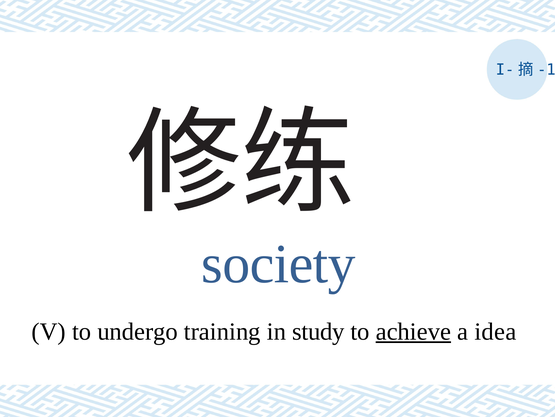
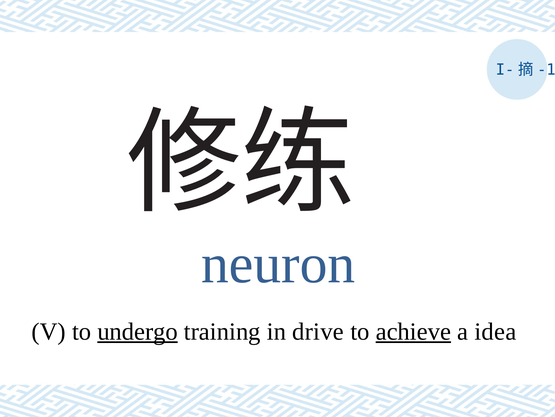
society: society -> neuron
undergo underline: none -> present
study: study -> drive
